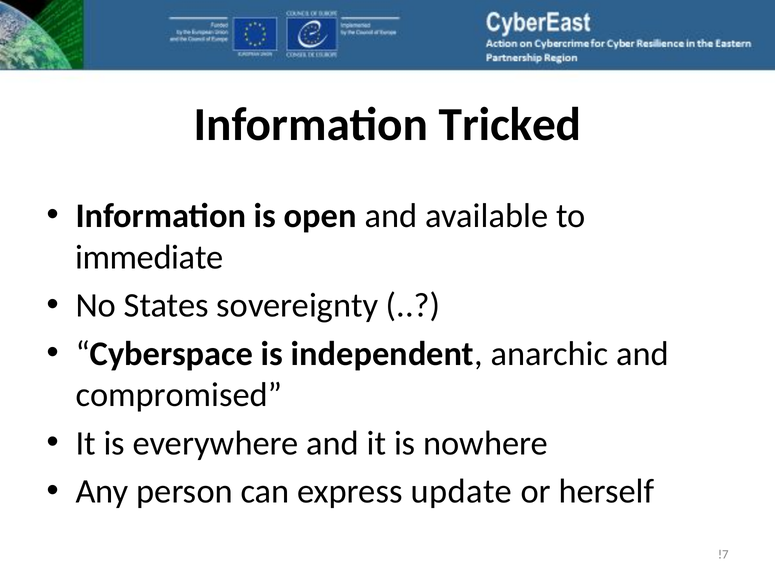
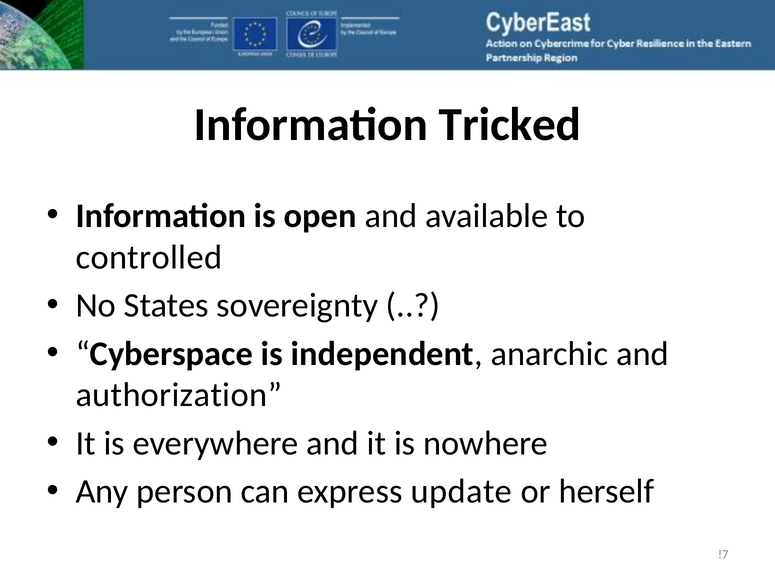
immediate: immediate -> controlled
compromised: compromised -> authorization
